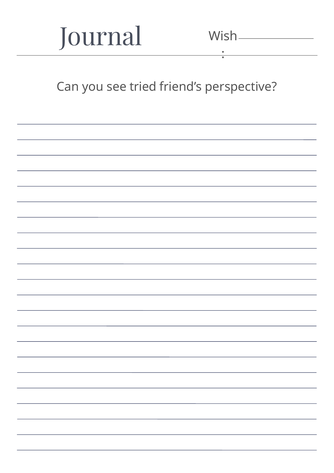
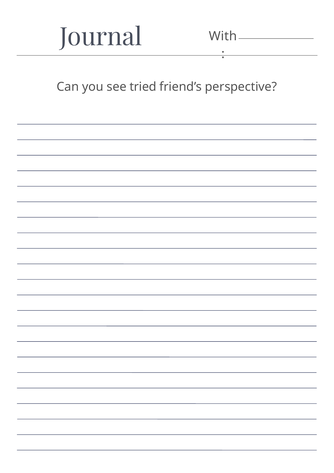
Wish: Wish -> With
